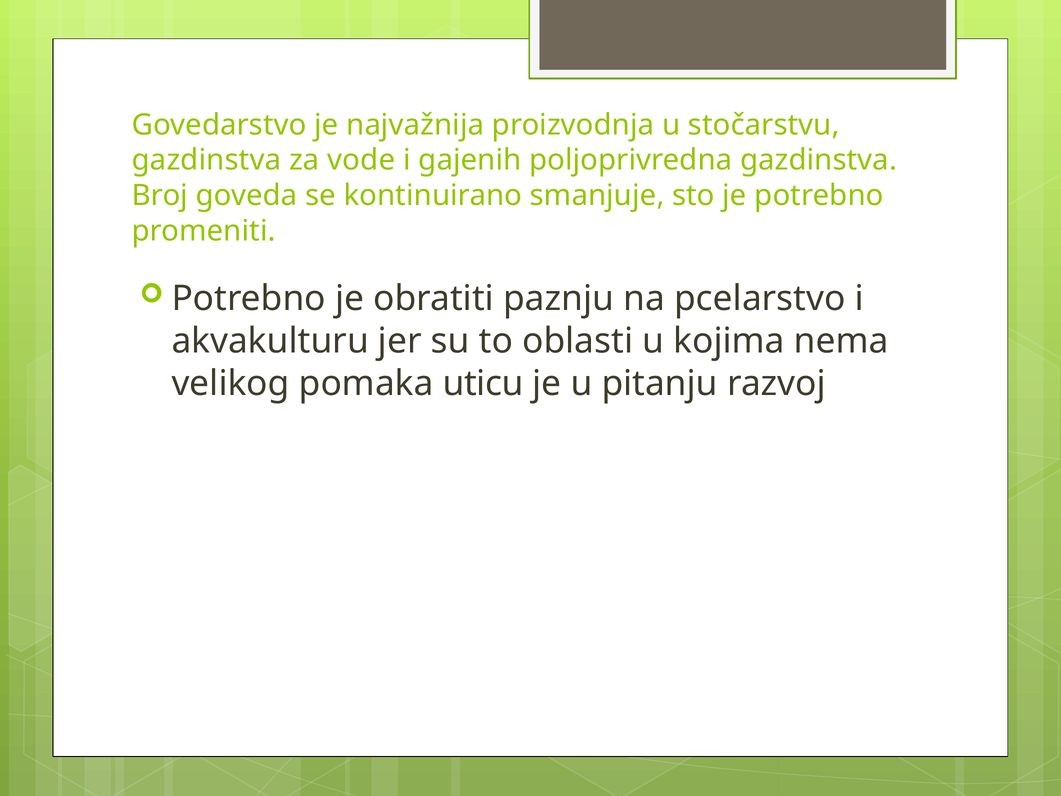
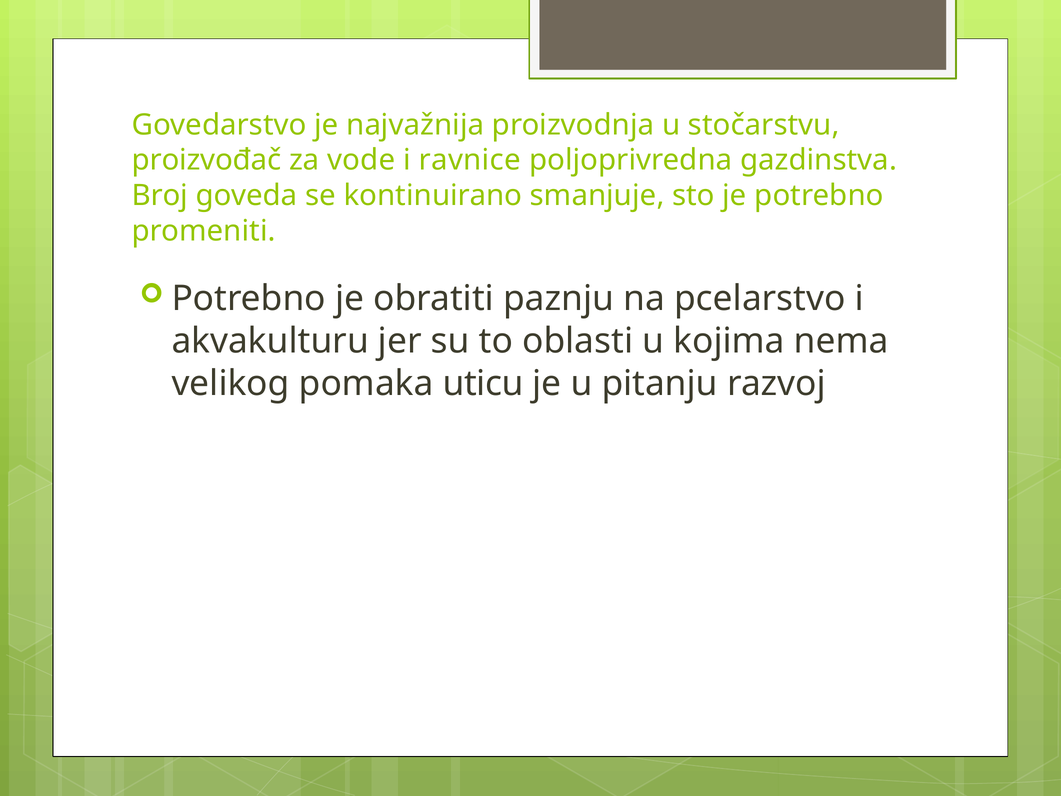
gazdinstva at (206, 160): gazdinstva -> proizvođač
gajenih: gajenih -> ravnice
